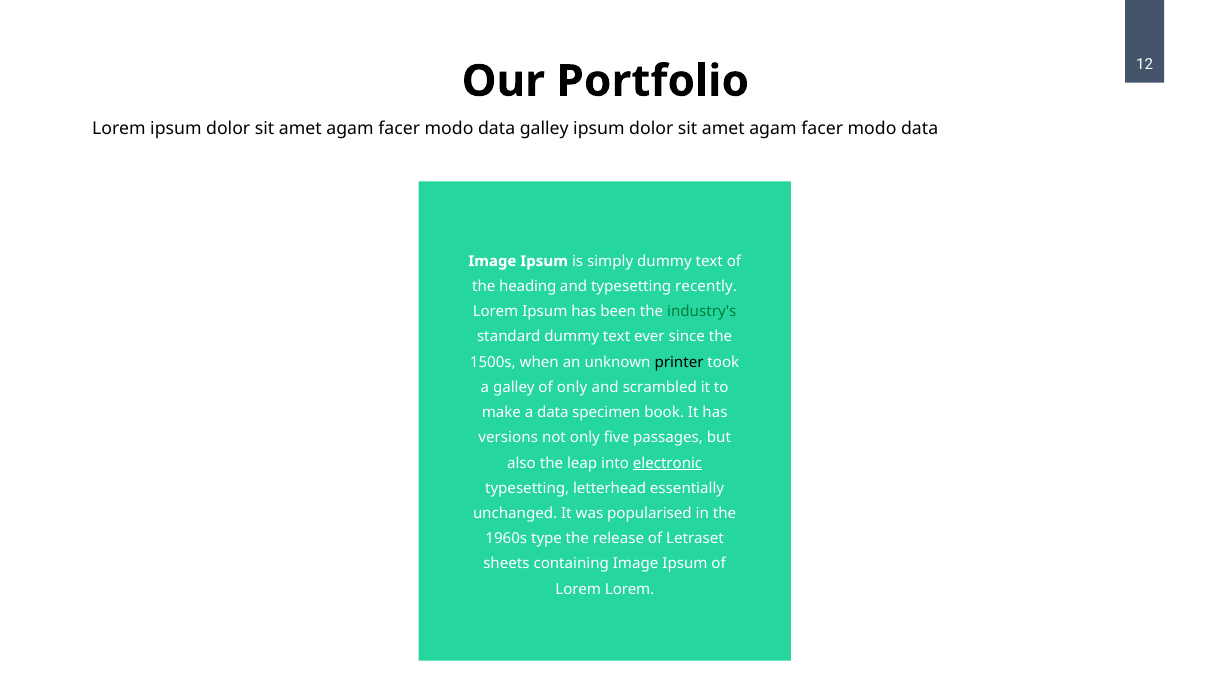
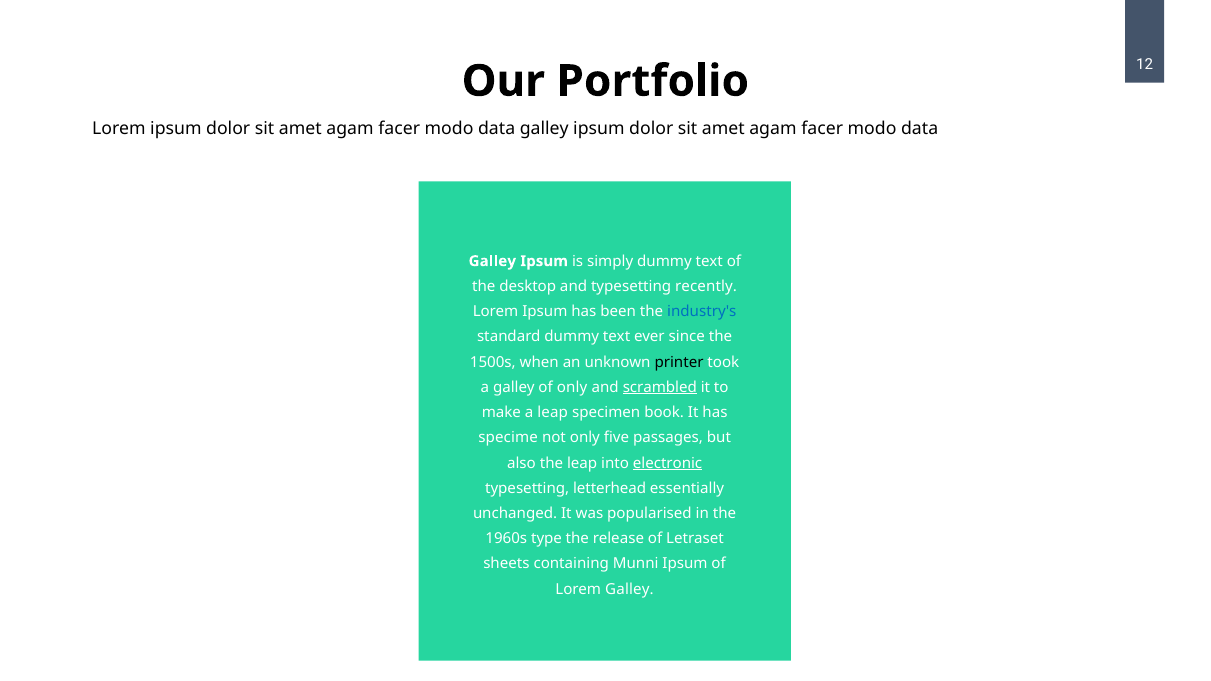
Image at (492, 261): Image -> Galley
heading: heading -> desktop
industry's colour: green -> blue
scrambled underline: none -> present
a data: data -> leap
versions: versions -> specime
containing Image: Image -> Munni
Lorem Lorem: Lorem -> Galley
